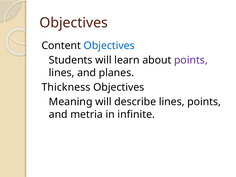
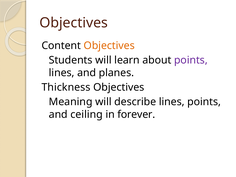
Objectives at (109, 46) colour: blue -> orange
metria: metria -> ceiling
infinite: infinite -> forever
